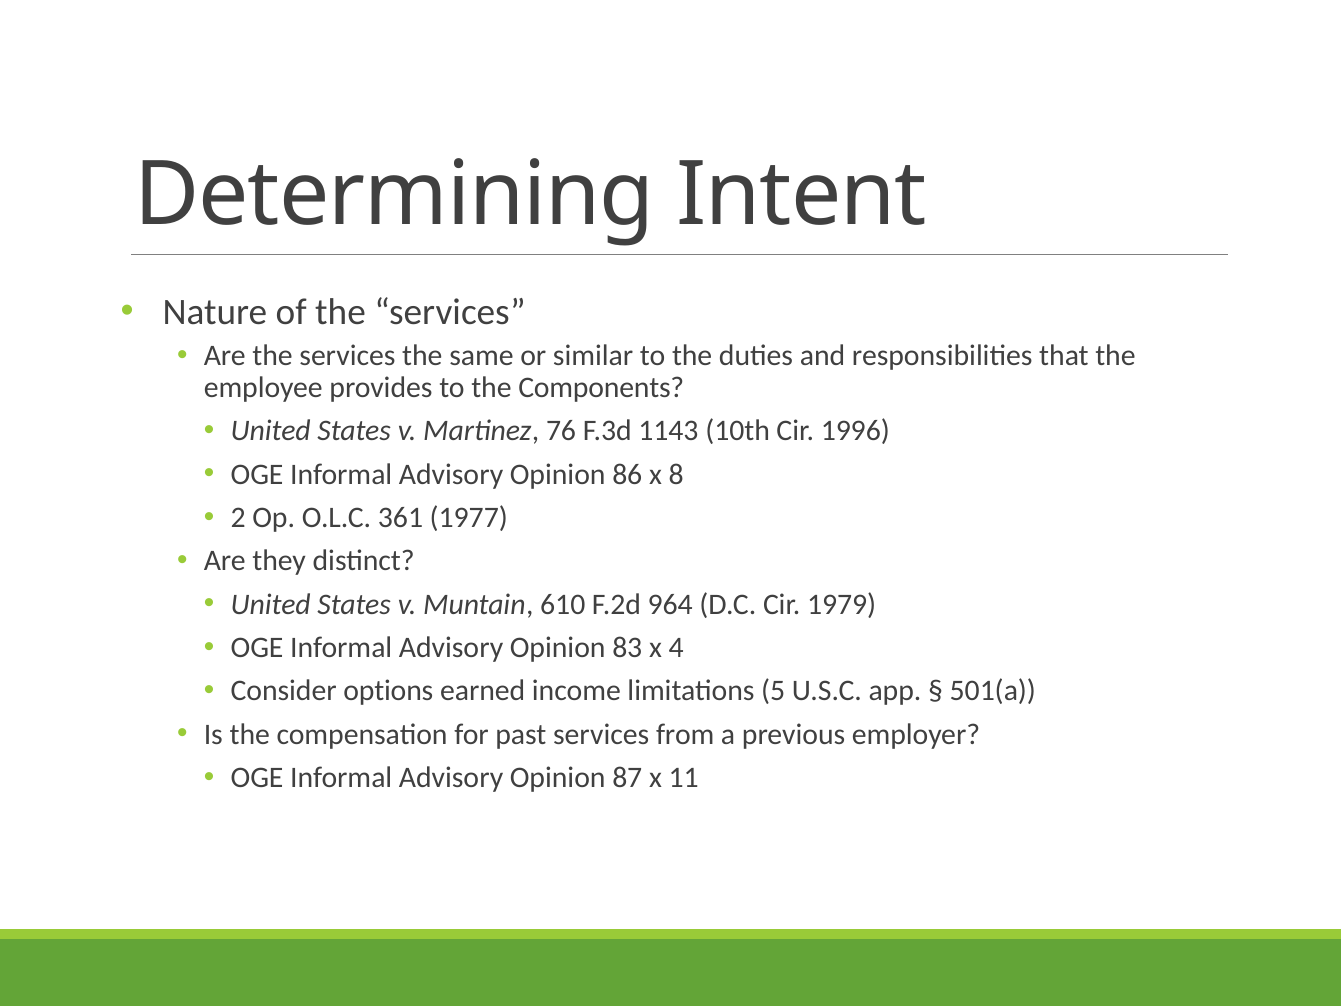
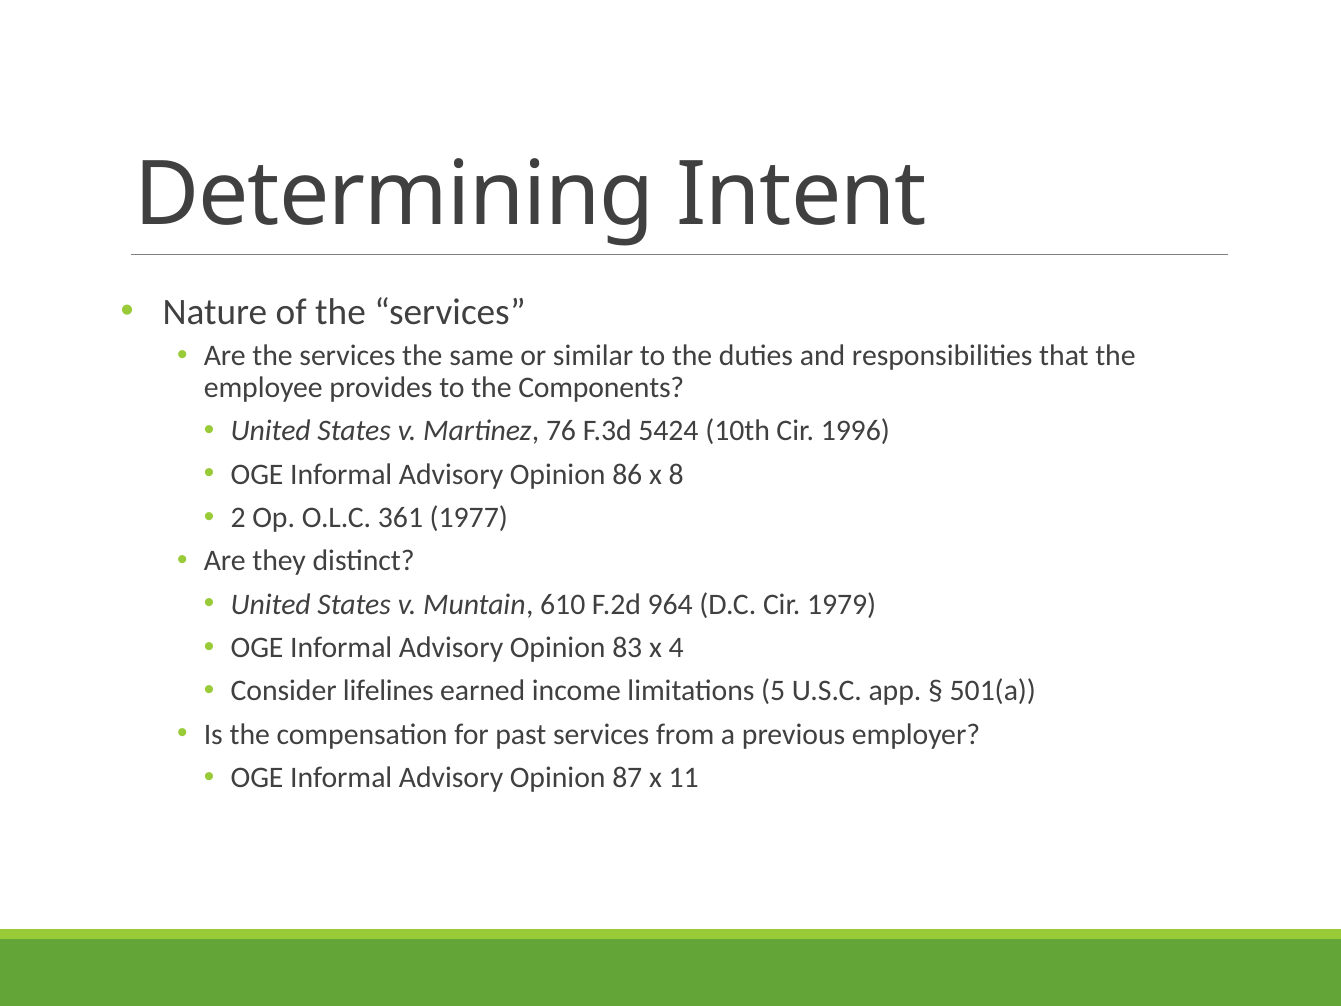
1143: 1143 -> 5424
options: options -> lifelines
